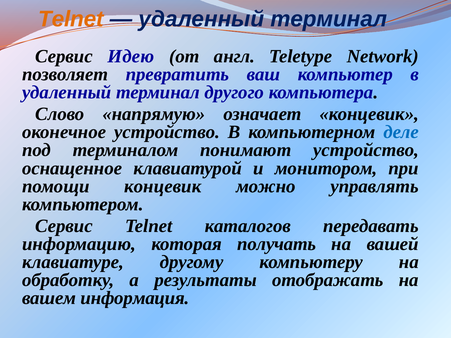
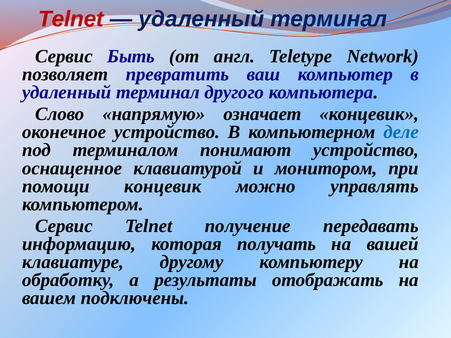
Telnet at (71, 19) colour: orange -> red
Идею: Идею -> Быть
каталогов: каталогов -> получение
информация: информация -> подключены
